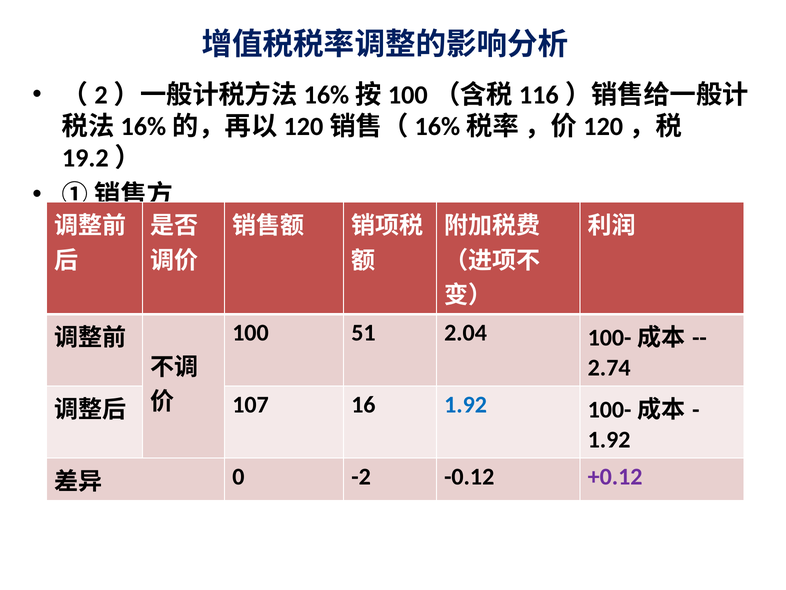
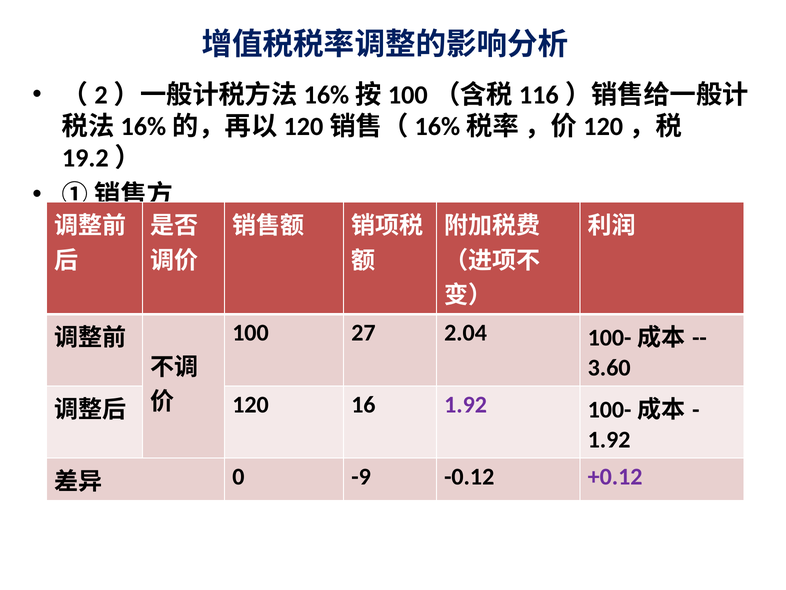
51: 51 -> 27
2.74: 2.74 -> 3.60
107: 107 -> 120
1.92 at (466, 405) colour: blue -> purple
-2: -2 -> -9
